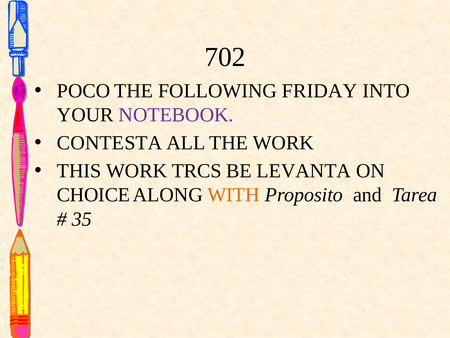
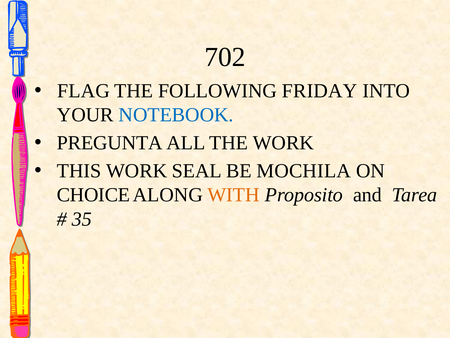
POCO: POCO -> FLAG
NOTEBOOK colour: purple -> blue
CONTESTA: CONTESTA -> PREGUNTA
TRCS: TRCS -> SEAL
LEVANTA: LEVANTA -> MOCHILA
